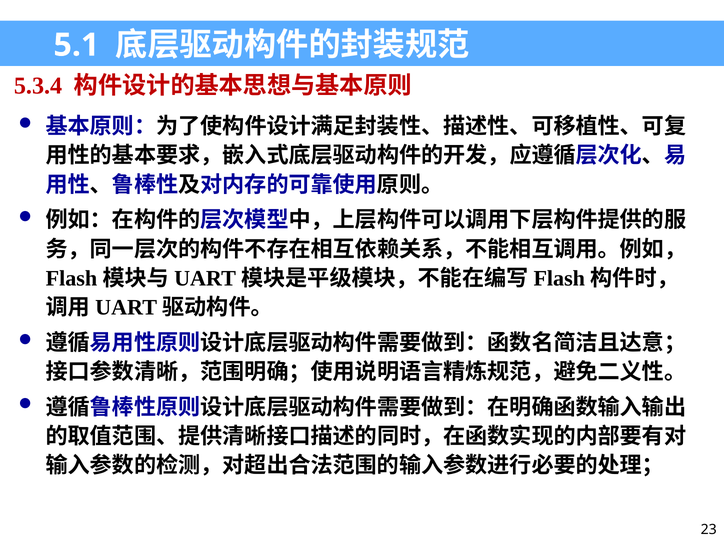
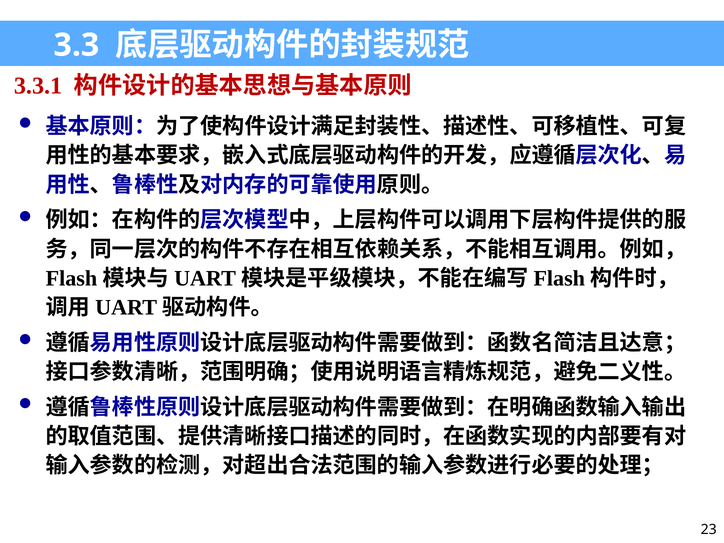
5.1: 5.1 -> 3.3
5.3.4: 5.3.4 -> 3.3.1
